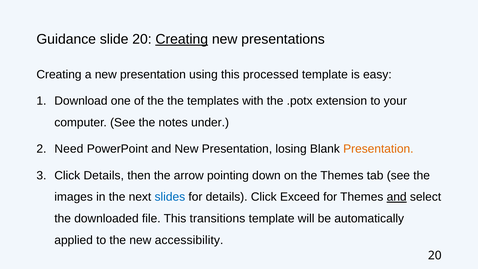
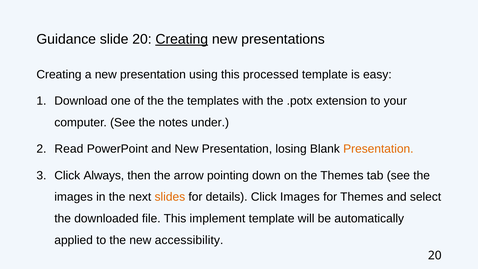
Need: Need -> Read
Click Details: Details -> Always
slides colour: blue -> orange
Click Exceed: Exceed -> Images
and at (397, 197) underline: present -> none
transitions: transitions -> implement
